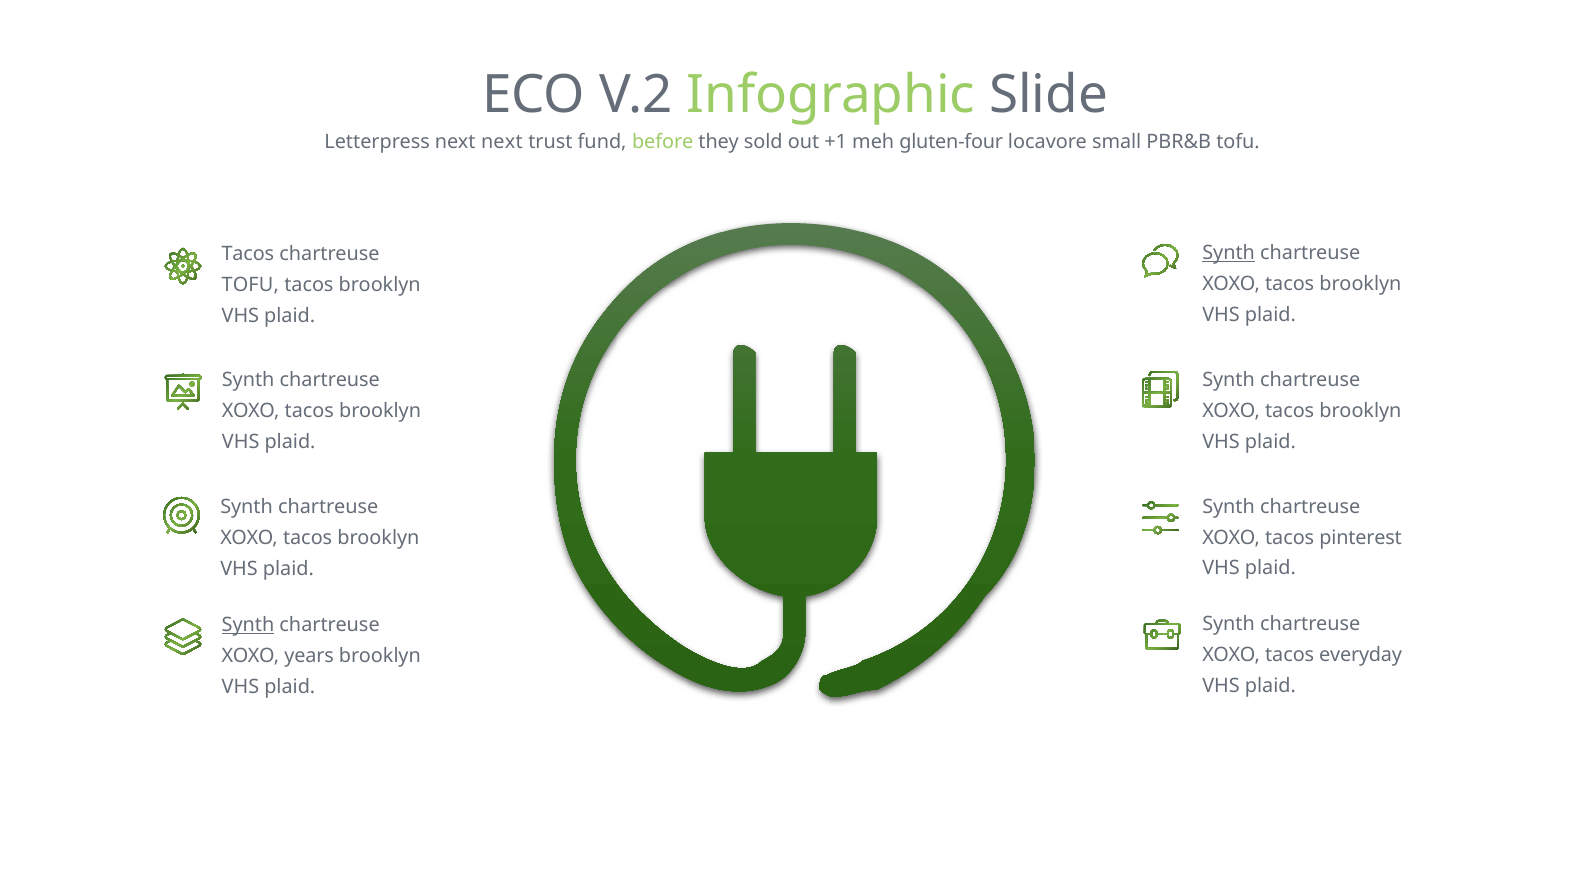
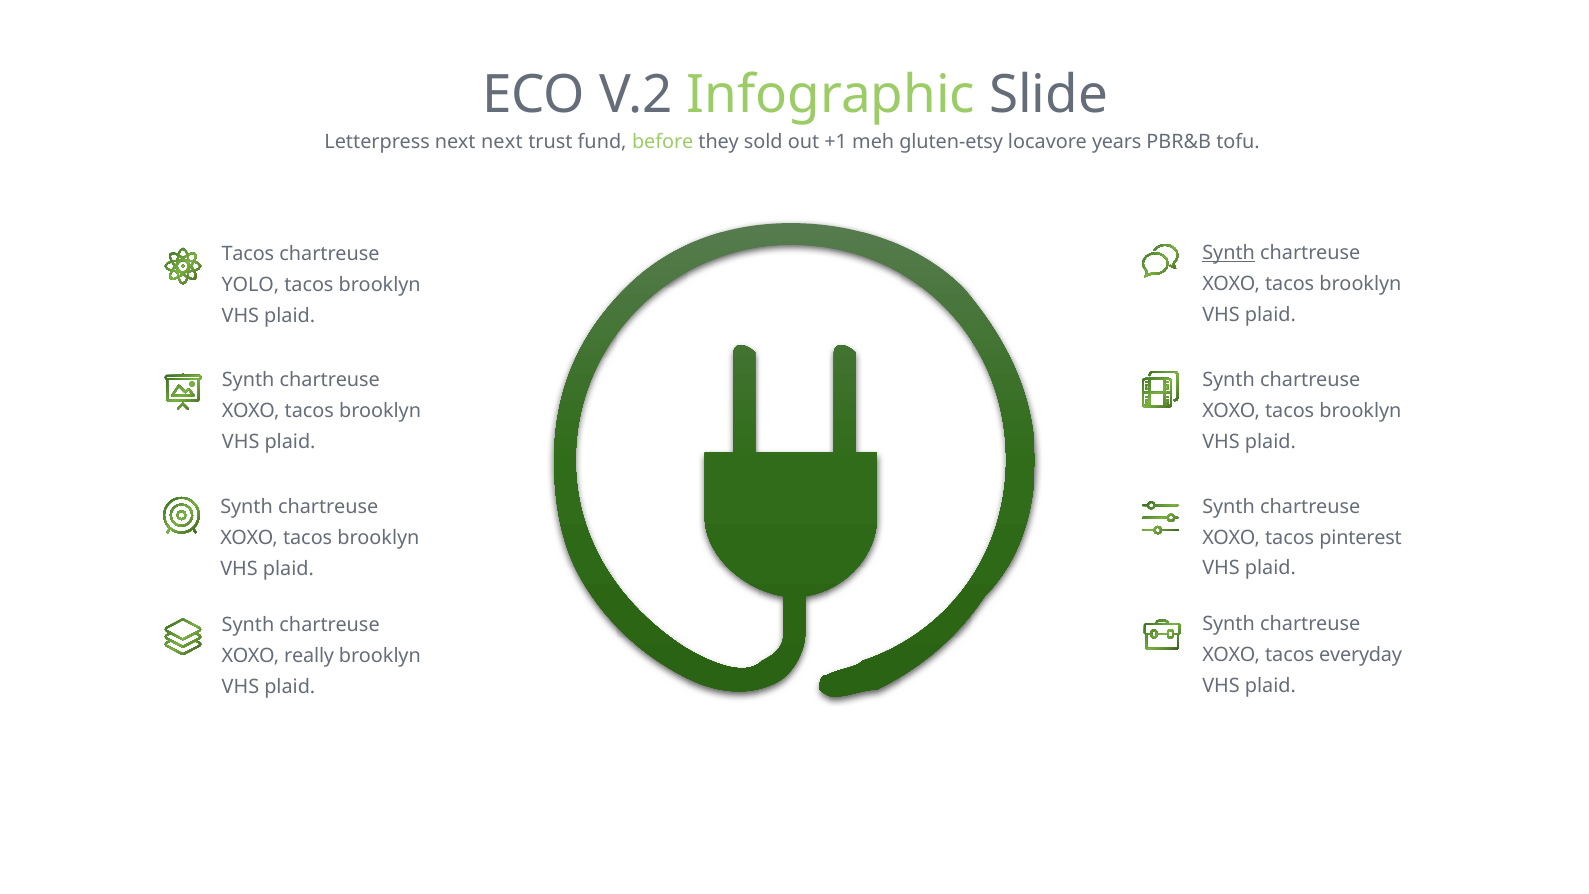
gluten-four: gluten-four -> gluten-etsy
small: small -> years
TOFU at (250, 285): TOFU -> YOLO
Synth at (248, 625) underline: present -> none
years: years -> really
